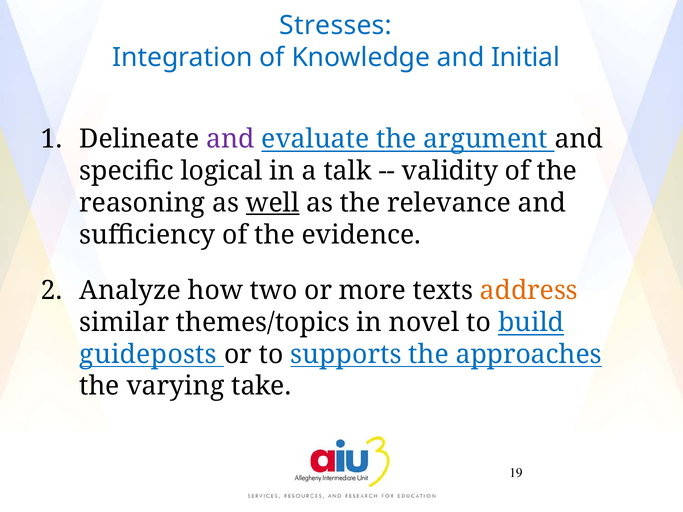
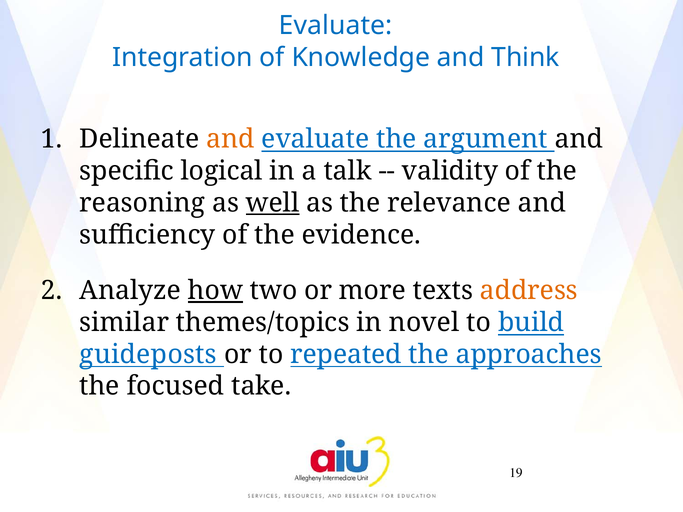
Stresses at (336, 26): Stresses -> Evaluate
Initial: Initial -> Think
and at (230, 139) colour: purple -> orange
how underline: none -> present
supports: supports -> repeated
varying: varying -> focused
